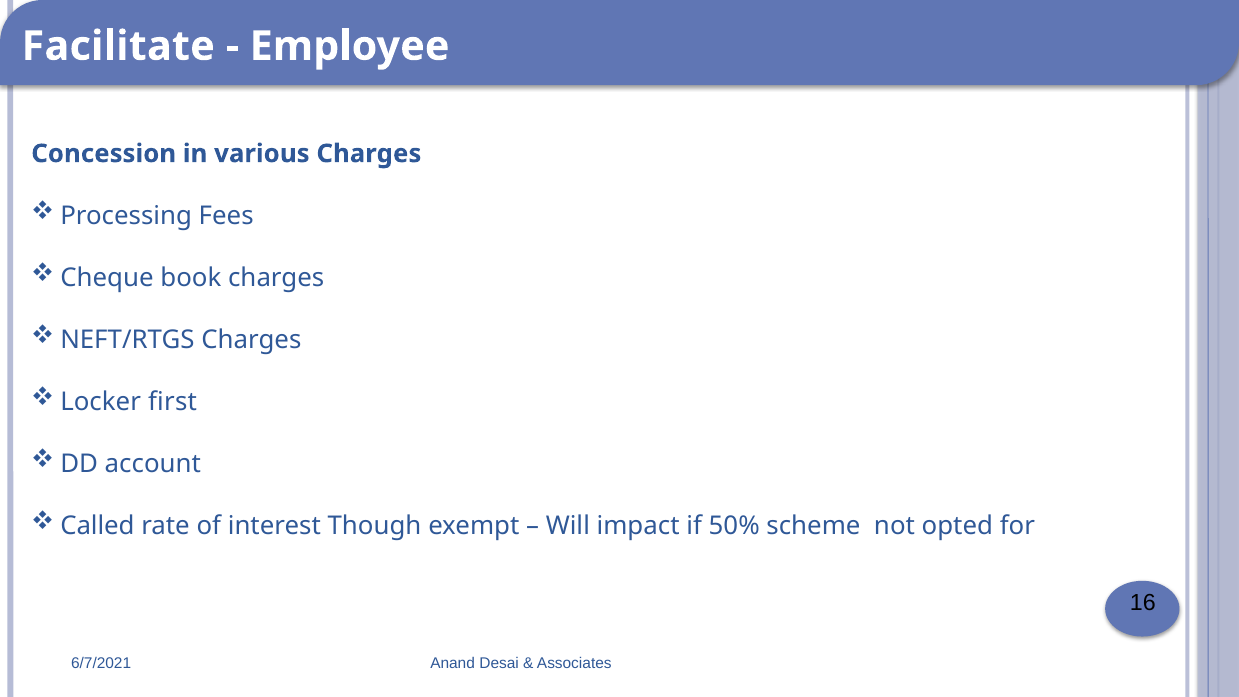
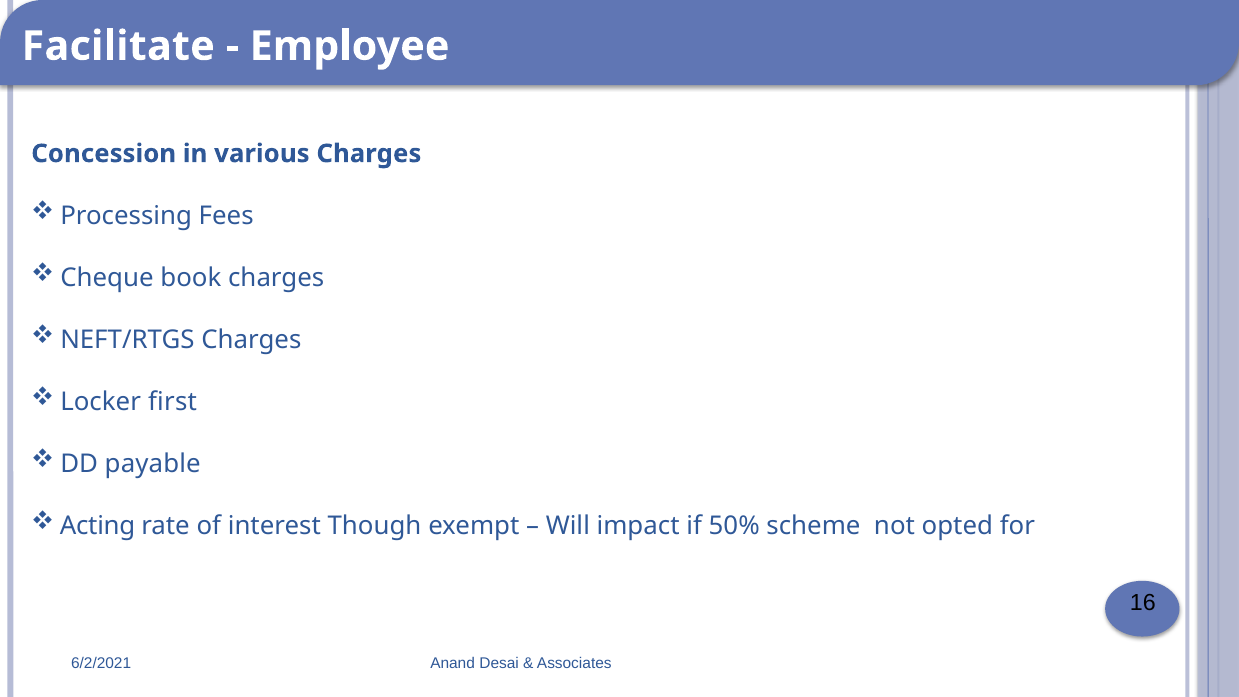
account: account -> payable
Called: Called -> Acting
6/7/2021: 6/7/2021 -> 6/2/2021
